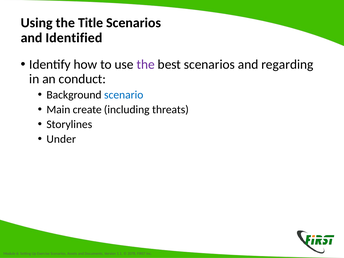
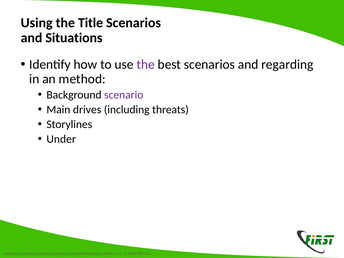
Identified: Identified -> Situations
conduct: conduct -> method
scenario colour: blue -> purple
create: create -> drives
